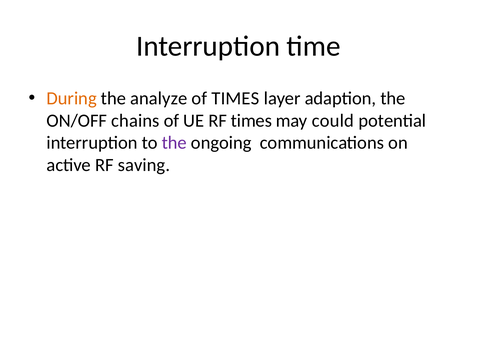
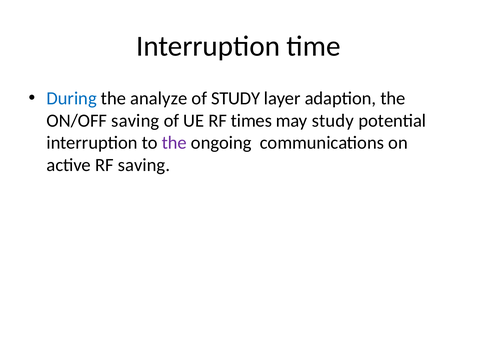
During colour: orange -> blue
of TIMES: TIMES -> STUDY
ON/OFF chains: chains -> saving
may could: could -> study
